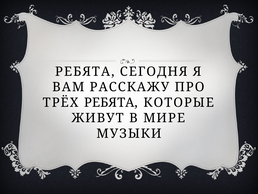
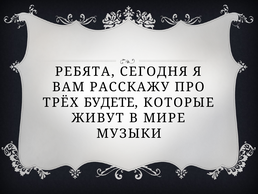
ТРЁХ РЕБЯТА: РЕБЯТА -> БУДЕТЕ
